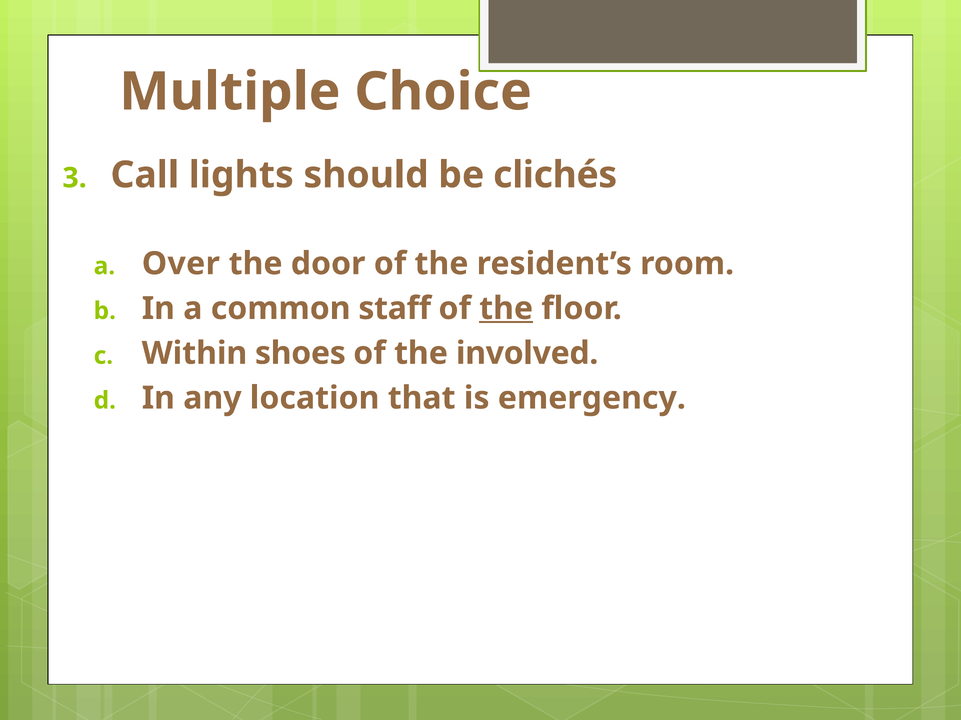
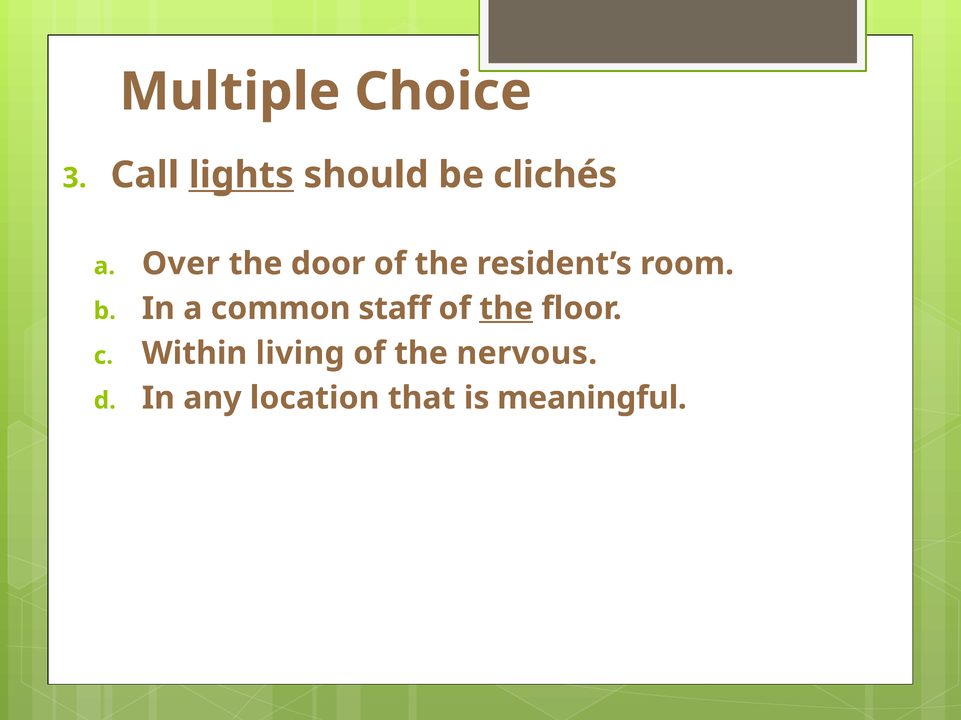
lights underline: none -> present
shoes: shoes -> living
involved: involved -> nervous
emergency: emergency -> meaningful
